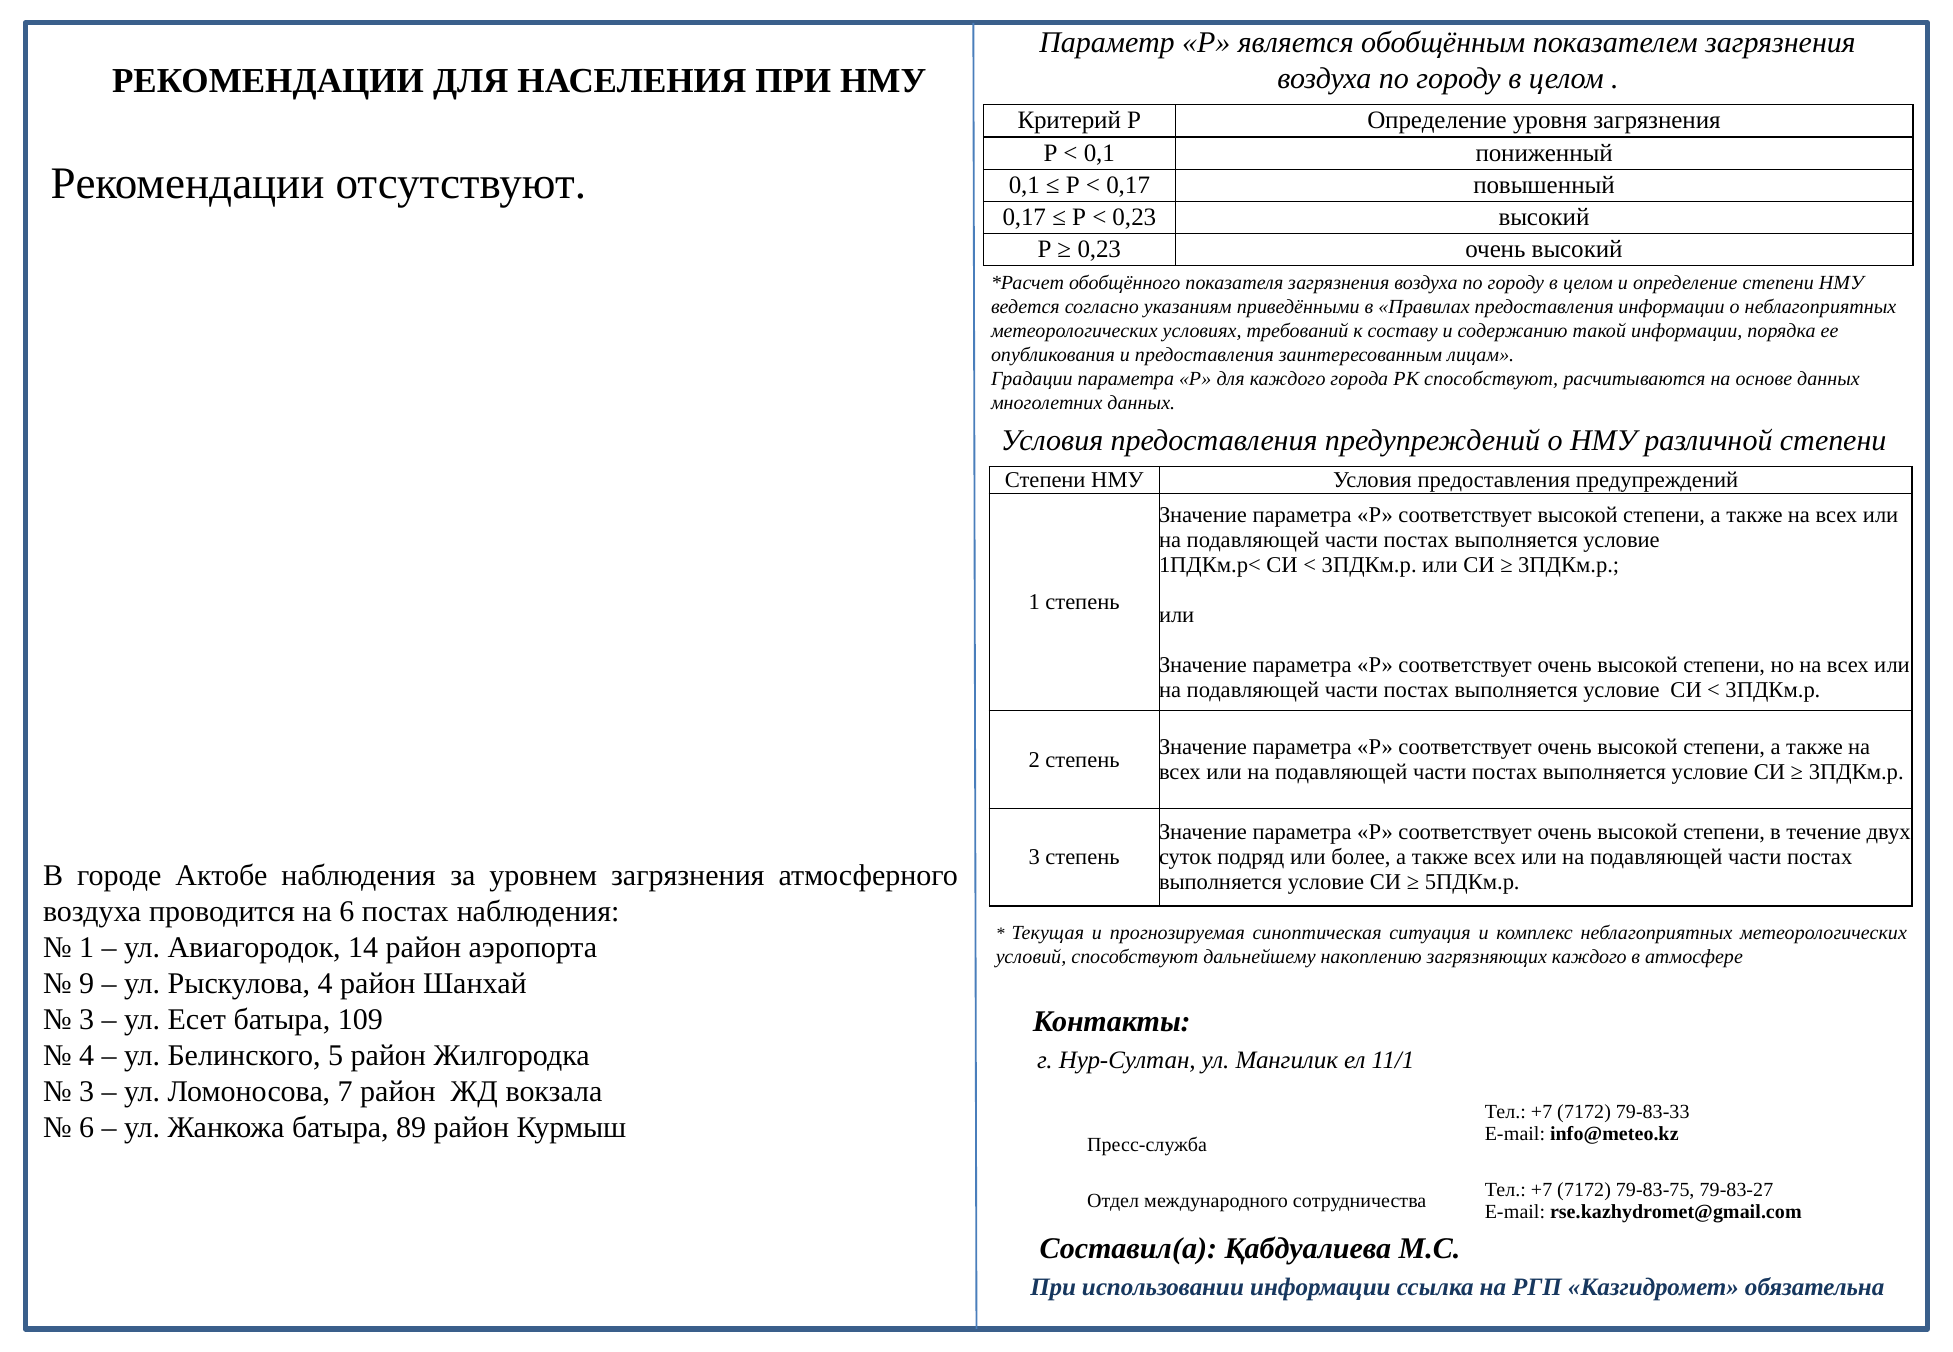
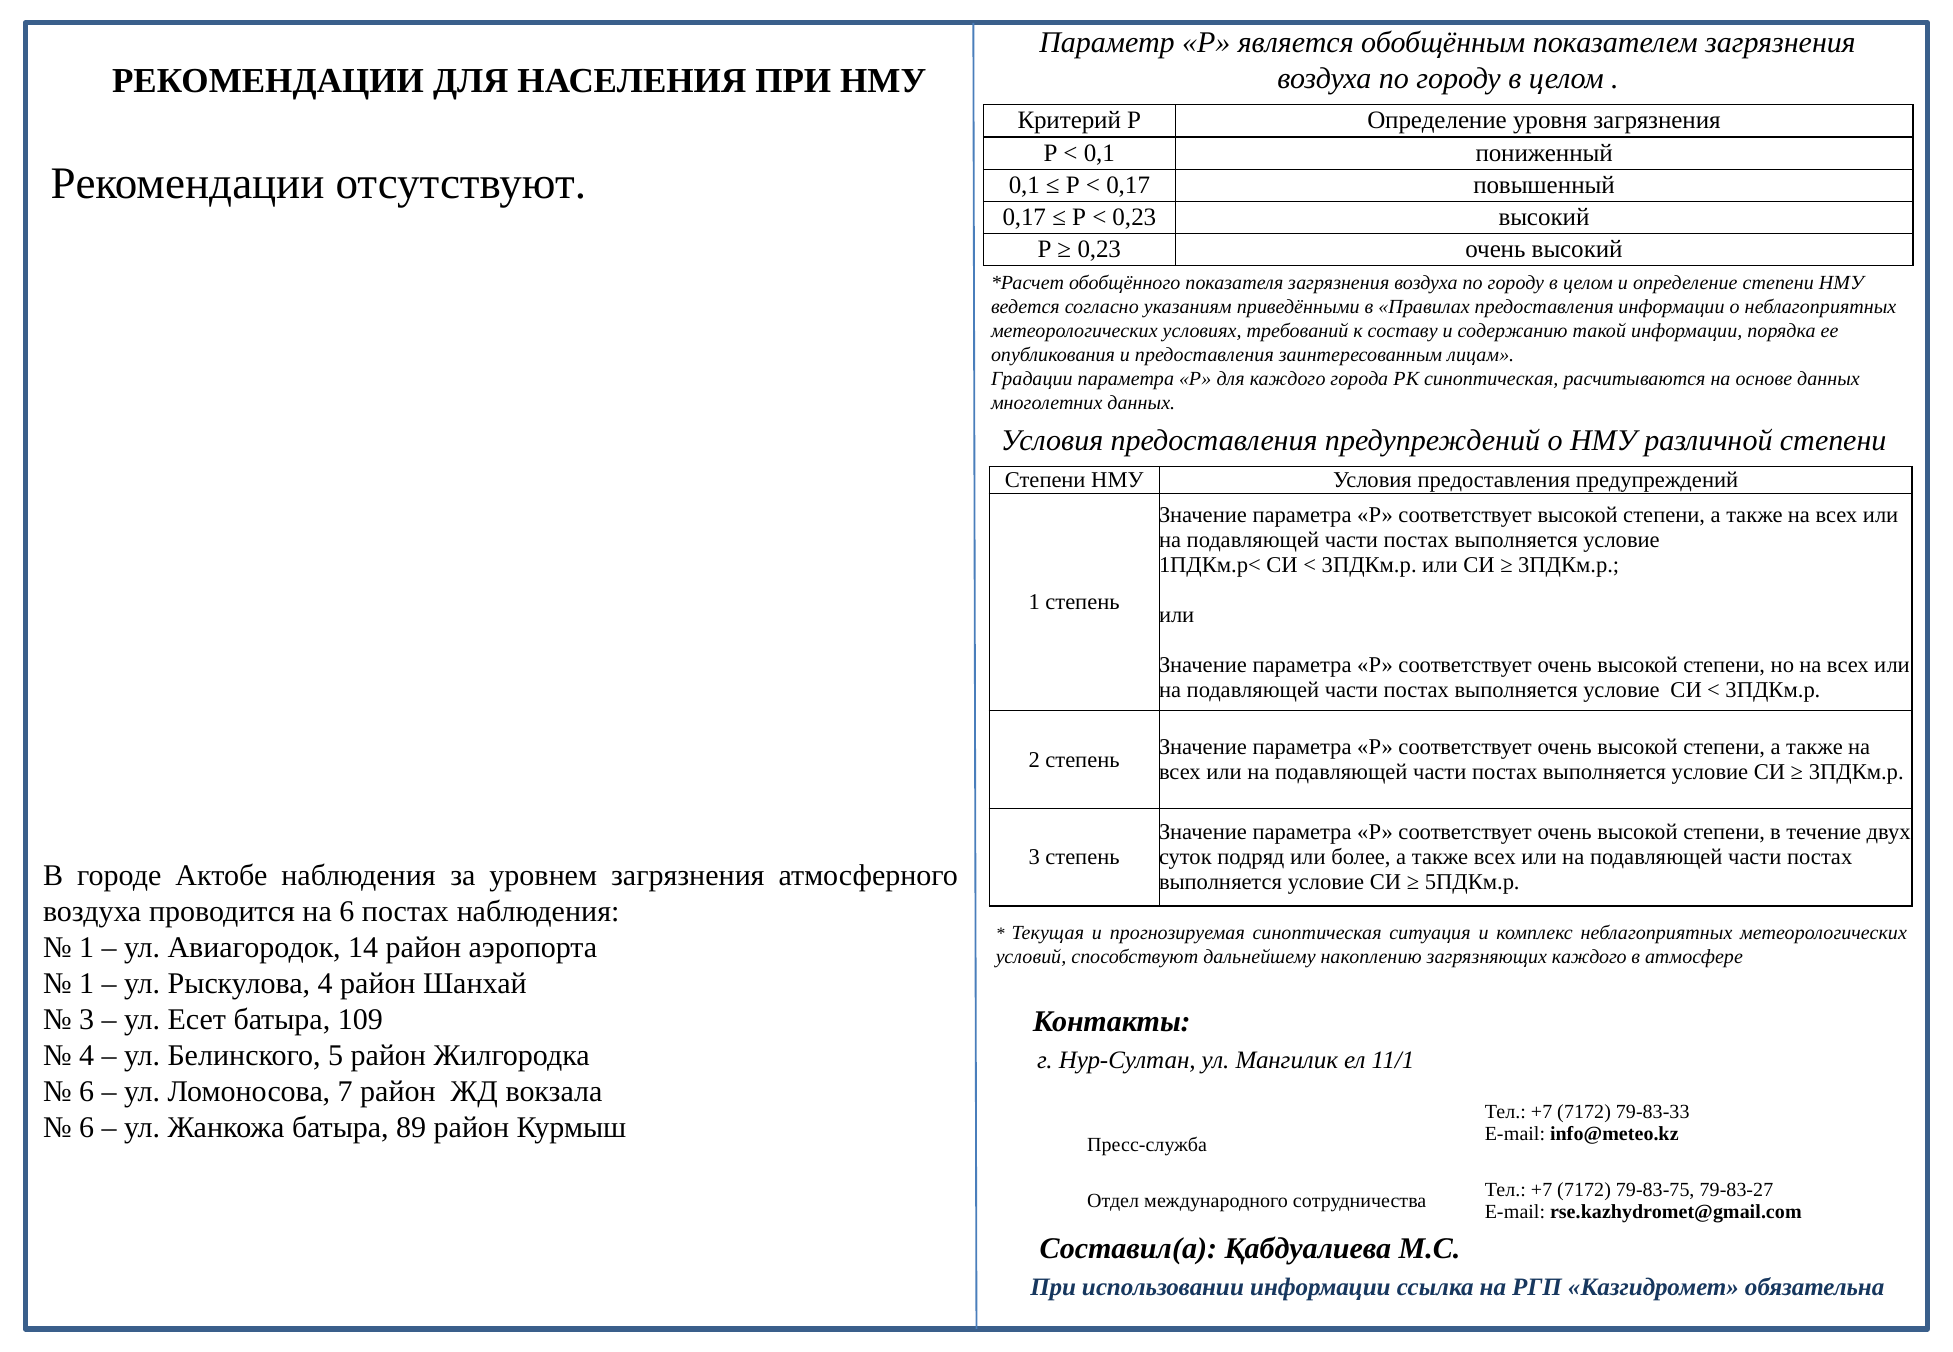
РК способствуют: способствуют -> синоптическая
9 at (87, 983): 9 -> 1
3 at (87, 1092): 3 -> 6
